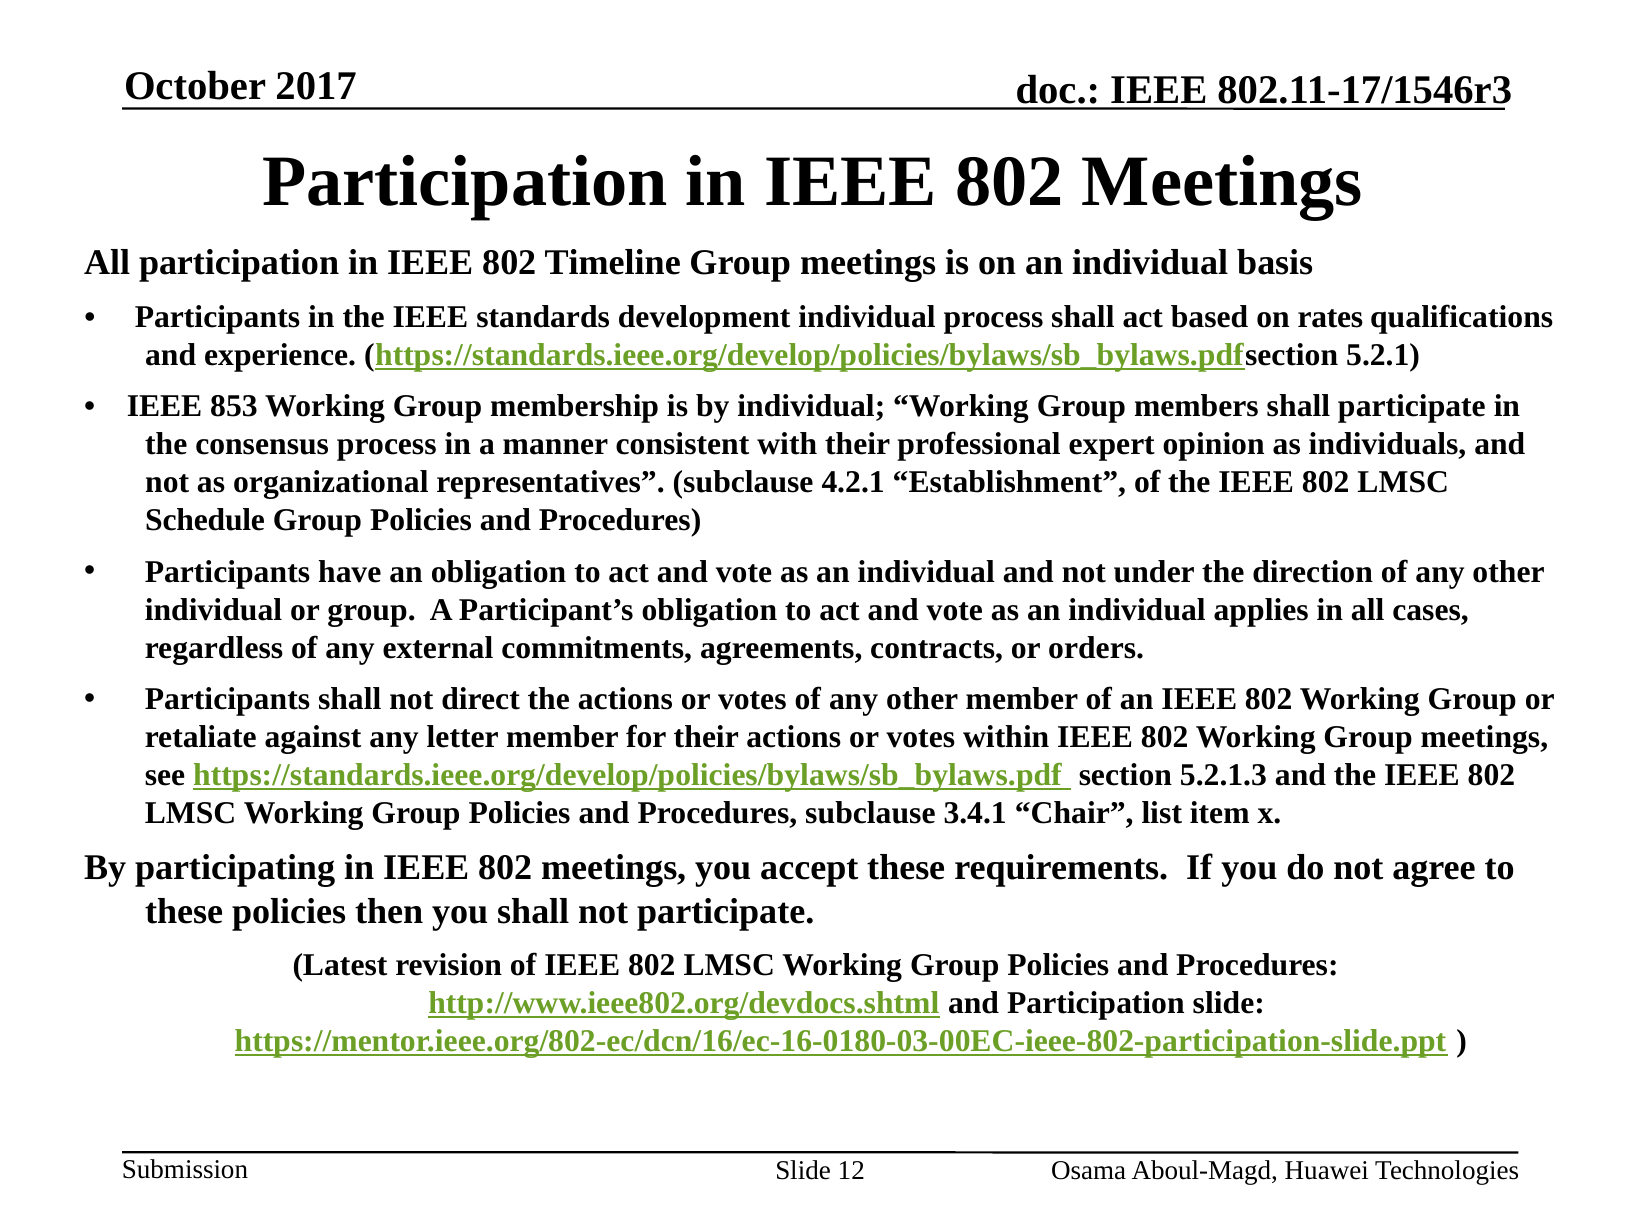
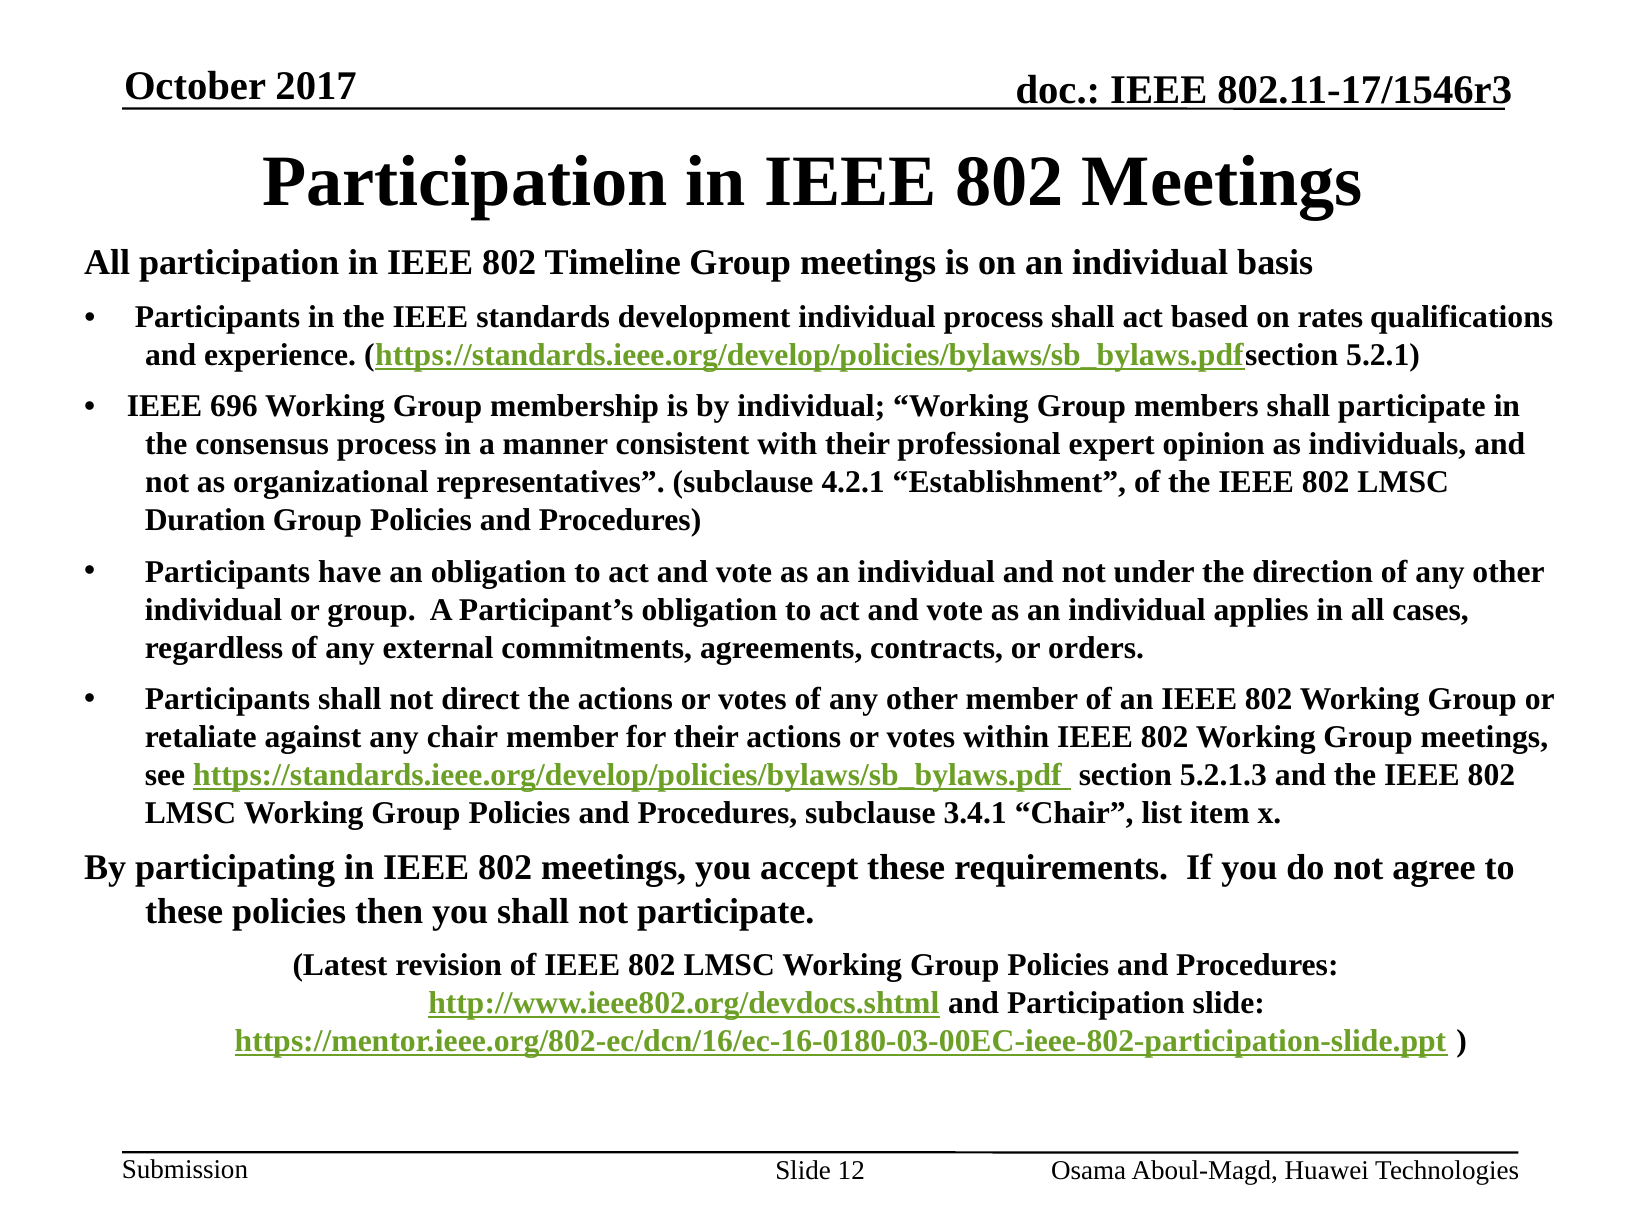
853: 853 -> 696
Schedule: Schedule -> Duration
any letter: letter -> chair
